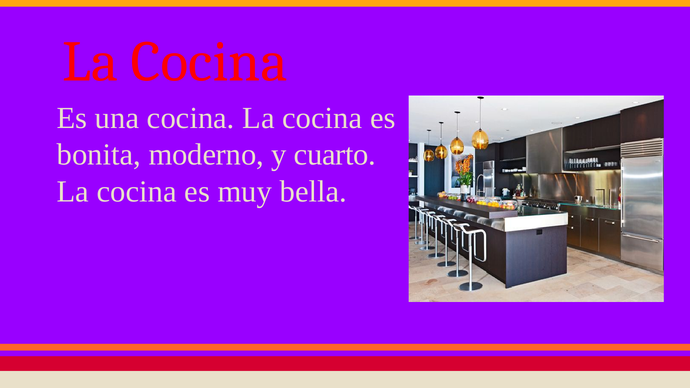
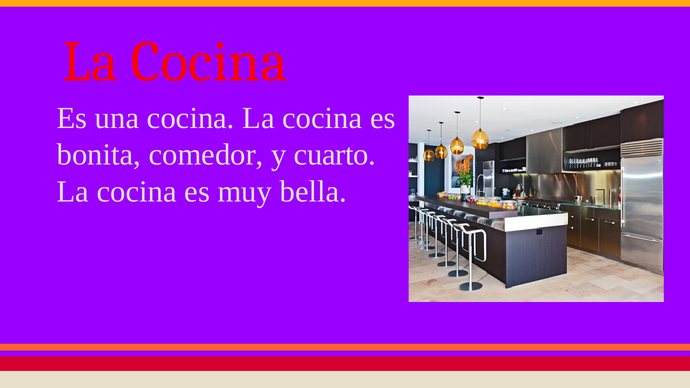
moderno: moderno -> comedor
